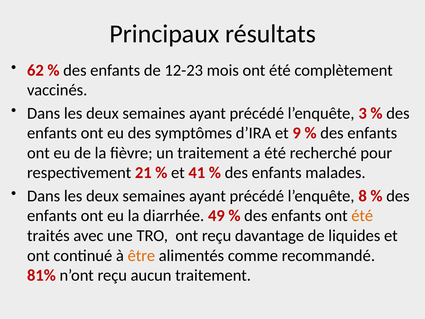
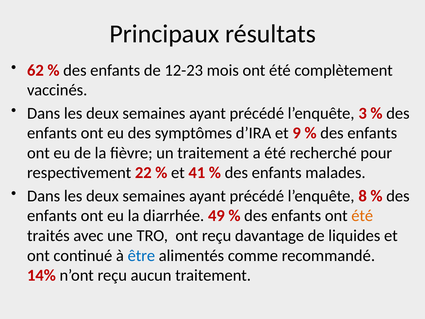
21: 21 -> 22
être colour: orange -> blue
81%: 81% -> 14%
